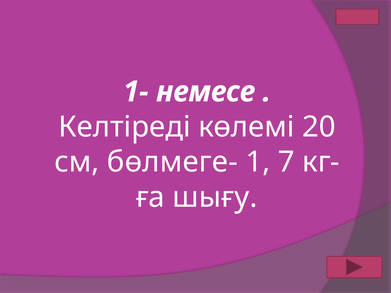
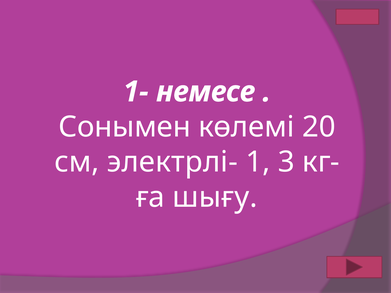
Келтіреді: Келтіреді -> Сонымен
бөлмеге-: бөлмеге- -> электрлі-
7: 7 -> 3
